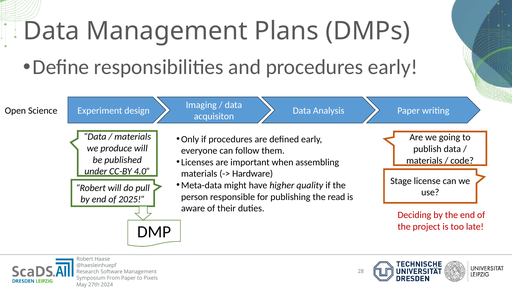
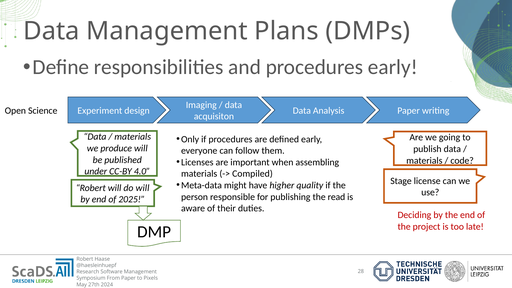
Hardware: Hardware -> Compiled
do pull: pull -> will
